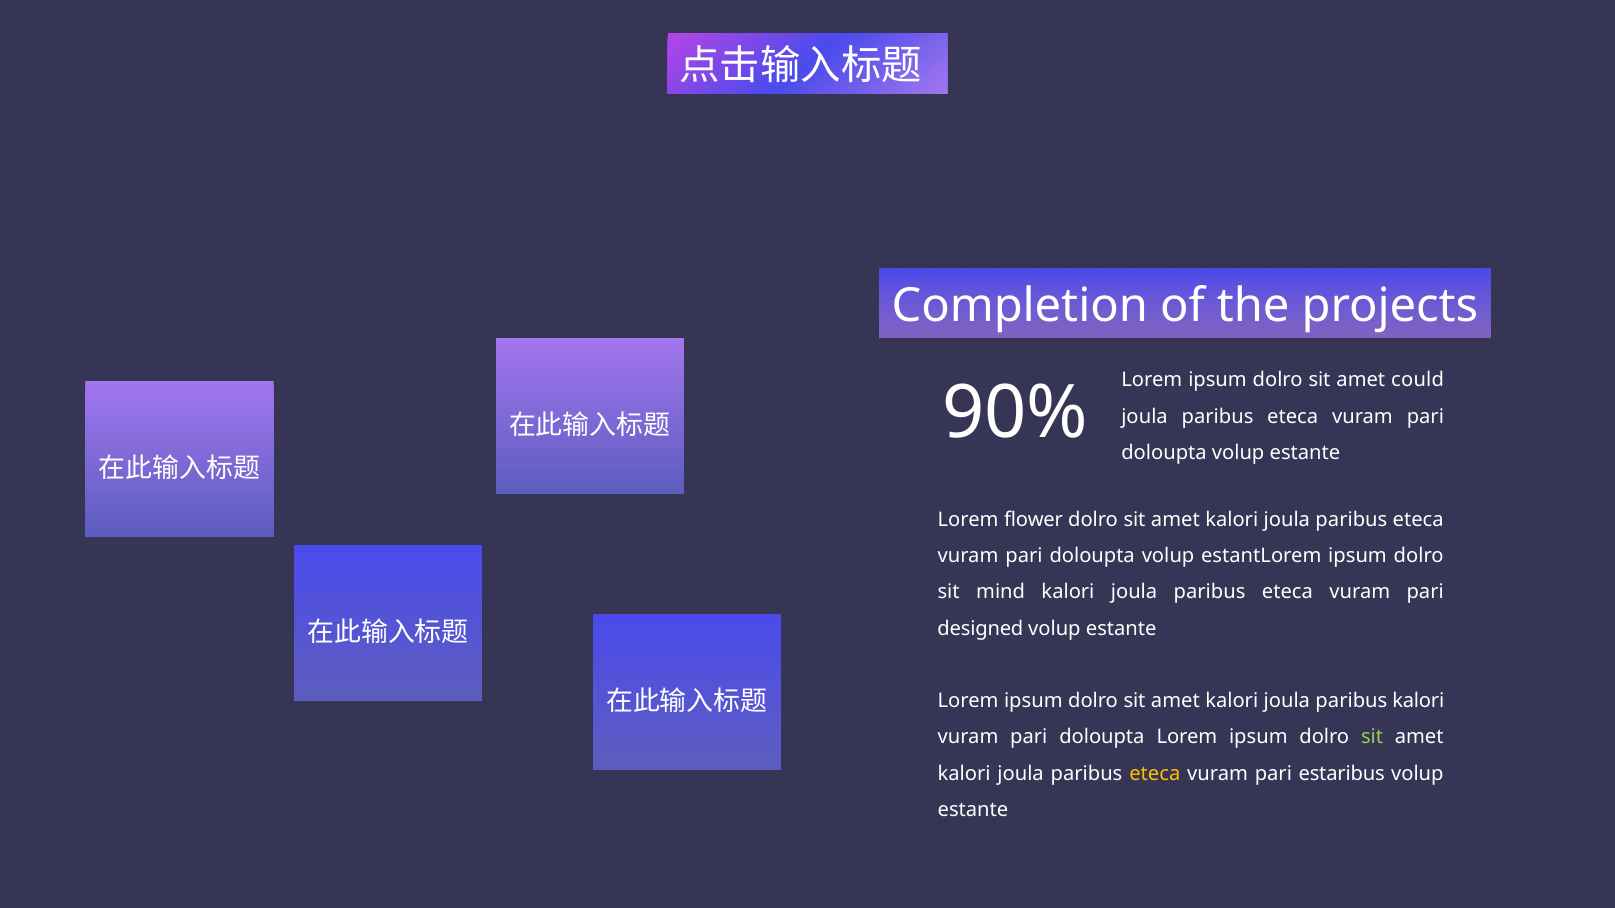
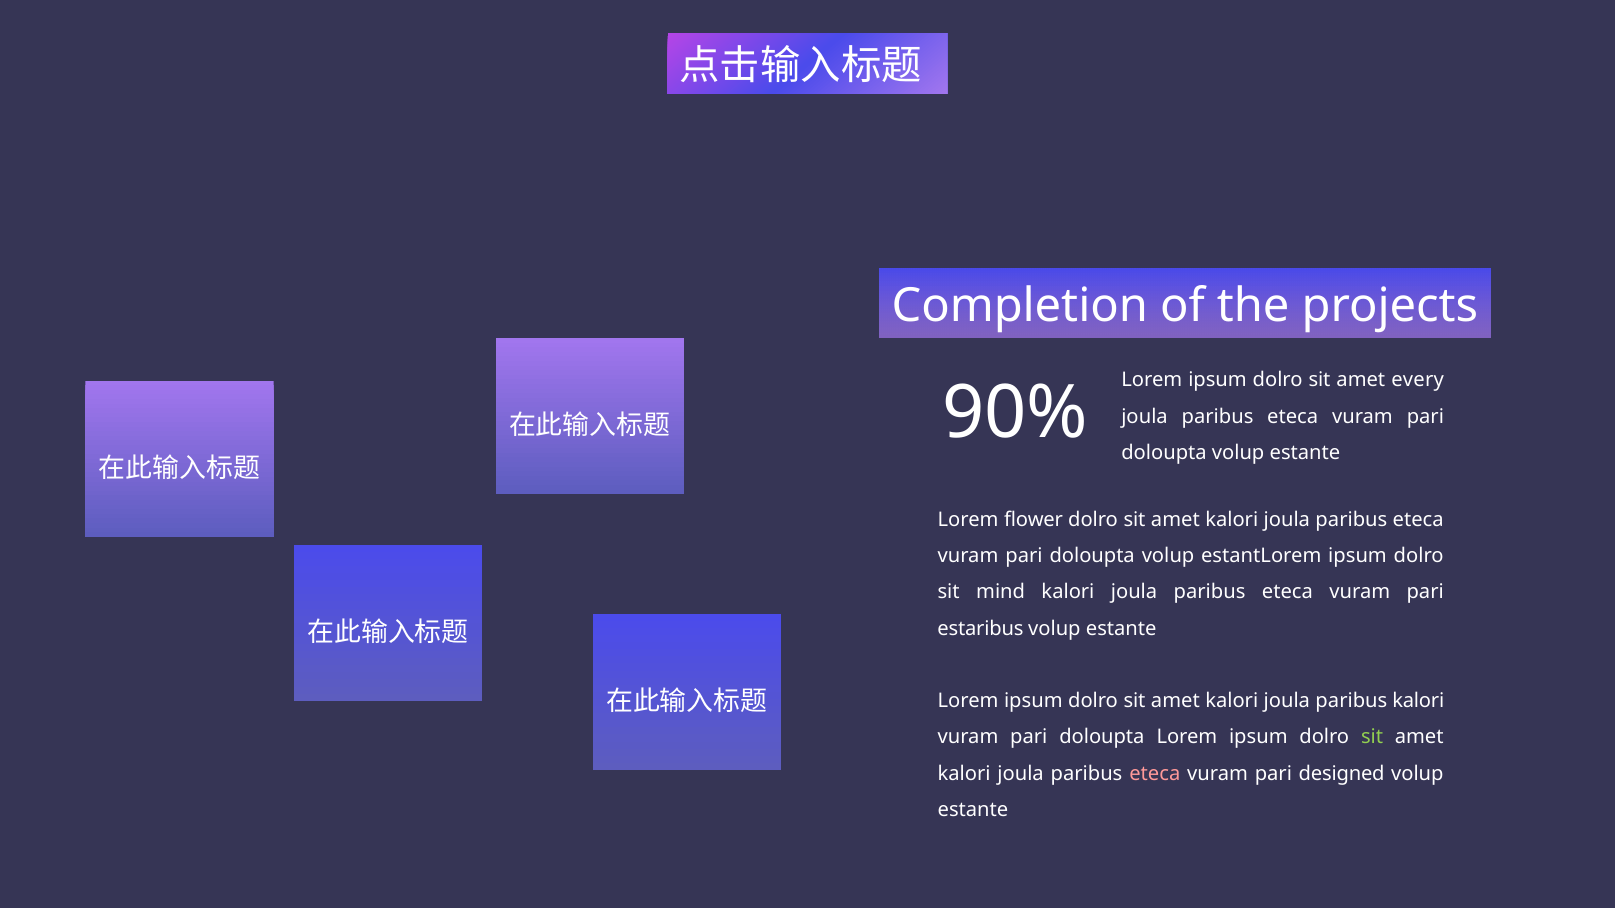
could: could -> every
designed: designed -> estaribus
eteca at (1155, 774) colour: yellow -> pink
estaribus: estaribus -> designed
